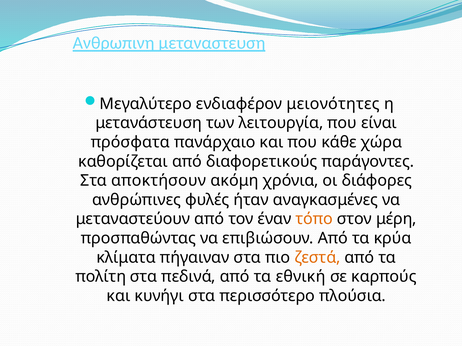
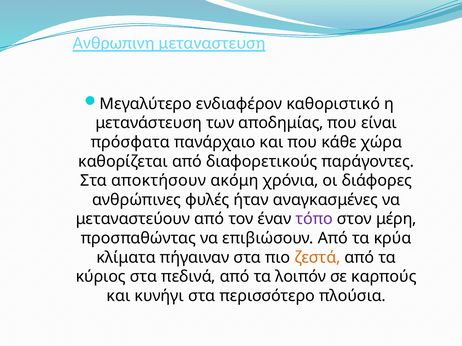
μειονότητες: μειονότητες -> καθοριστικό
λειτουργία: λειτουργία -> αποδημίας
τόπο colour: orange -> purple
πολίτη: πολίτη -> κύριος
εθνική: εθνική -> λοιπόν
